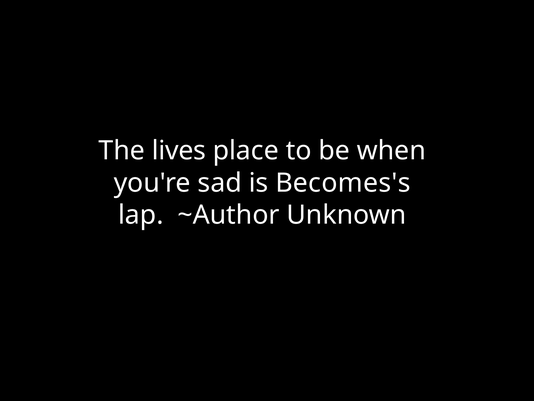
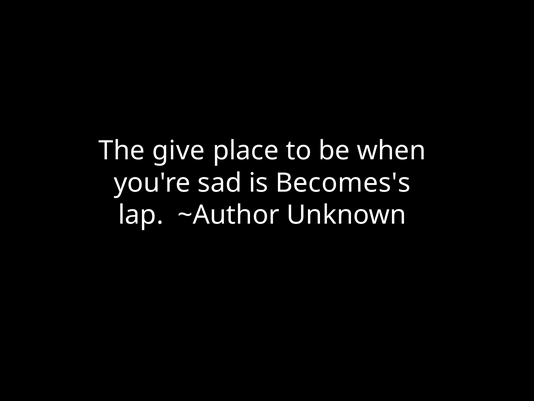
lives: lives -> give
